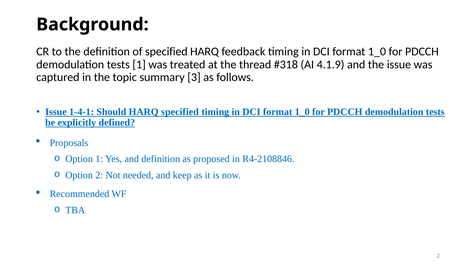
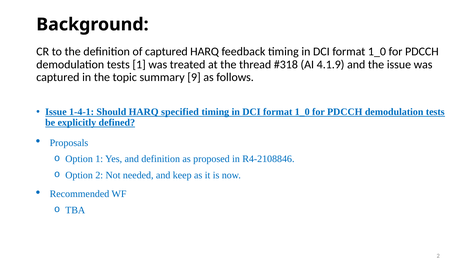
of specified: specified -> captured
3: 3 -> 9
